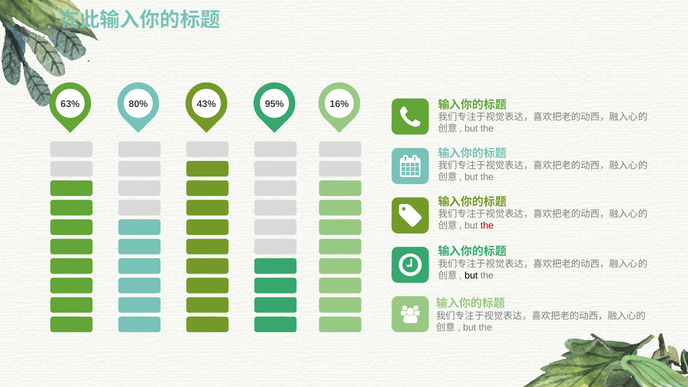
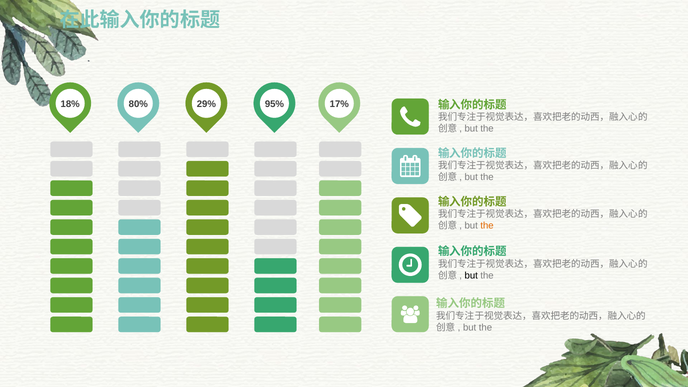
63%: 63% -> 18%
43%: 43% -> 29%
16%: 16% -> 17%
the at (487, 226) colour: red -> orange
